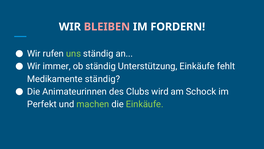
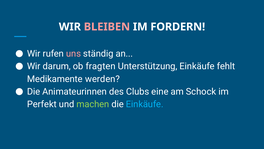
uns colour: light green -> pink
immer: immer -> darum
ob ständig: ständig -> fragten
Medikamente ständig: ständig -> werden
wird: wird -> eine
Einkäufe at (145, 104) colour: light green -> light blue
